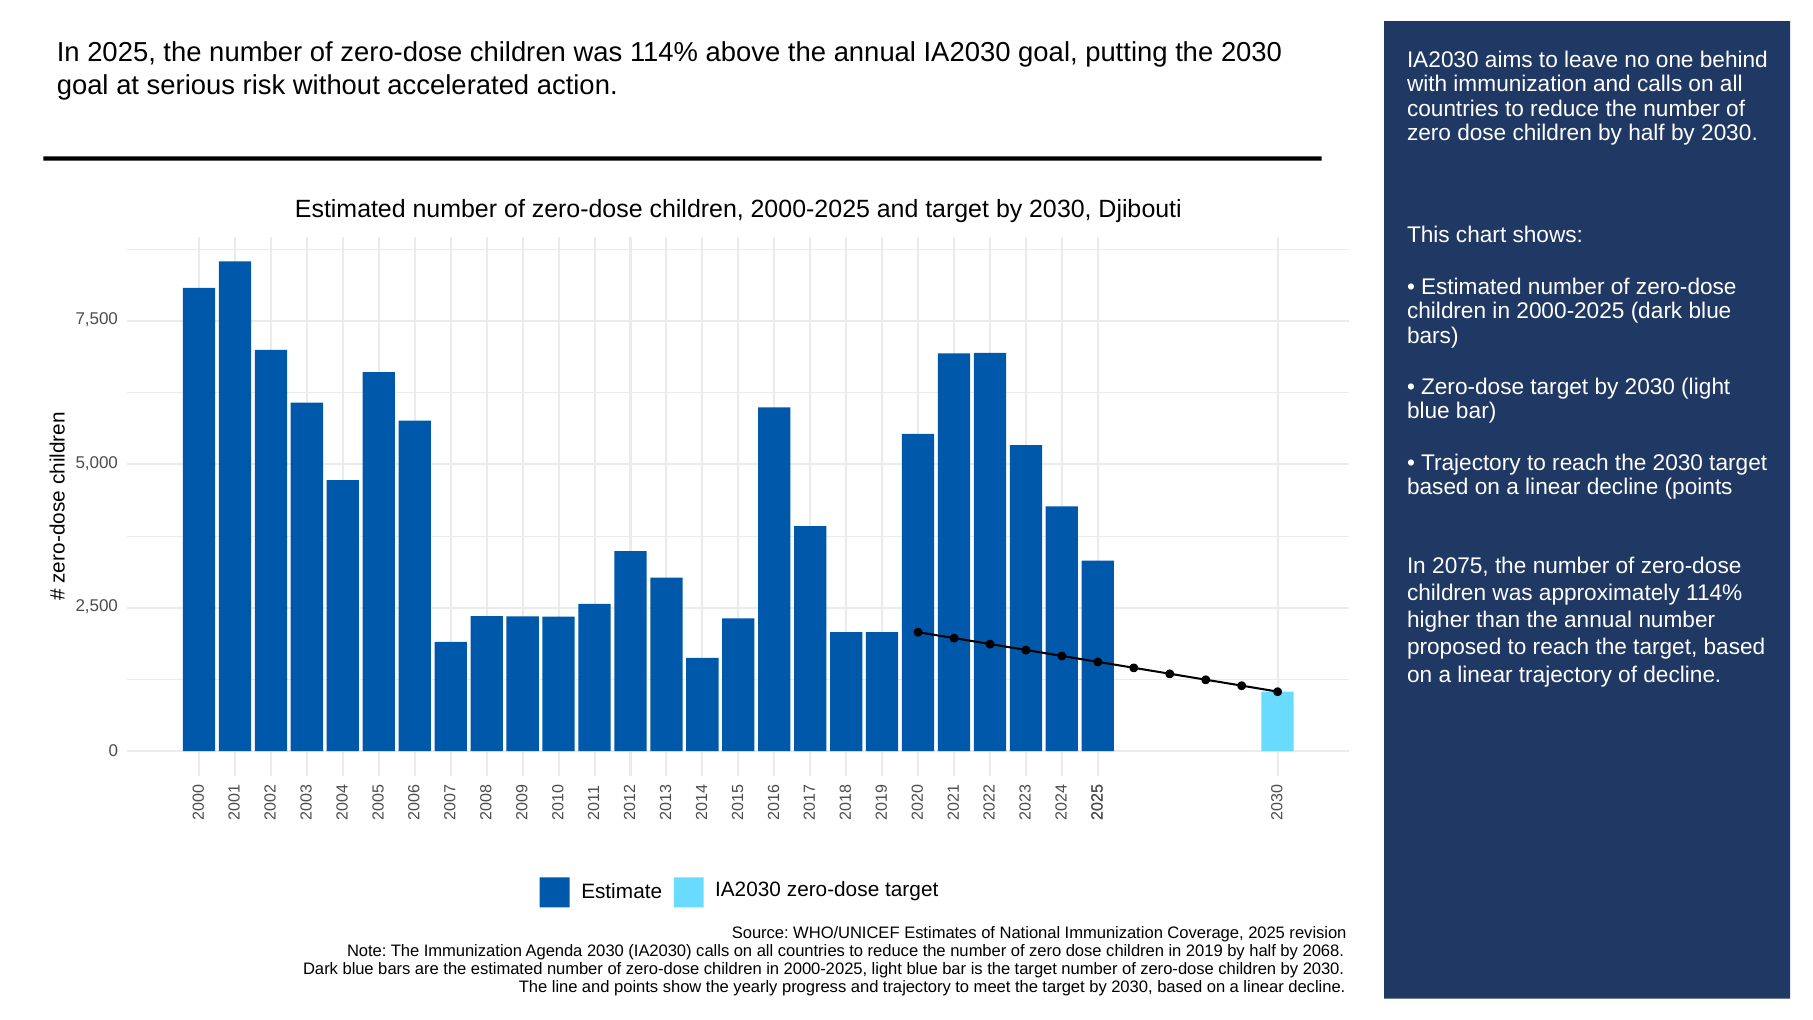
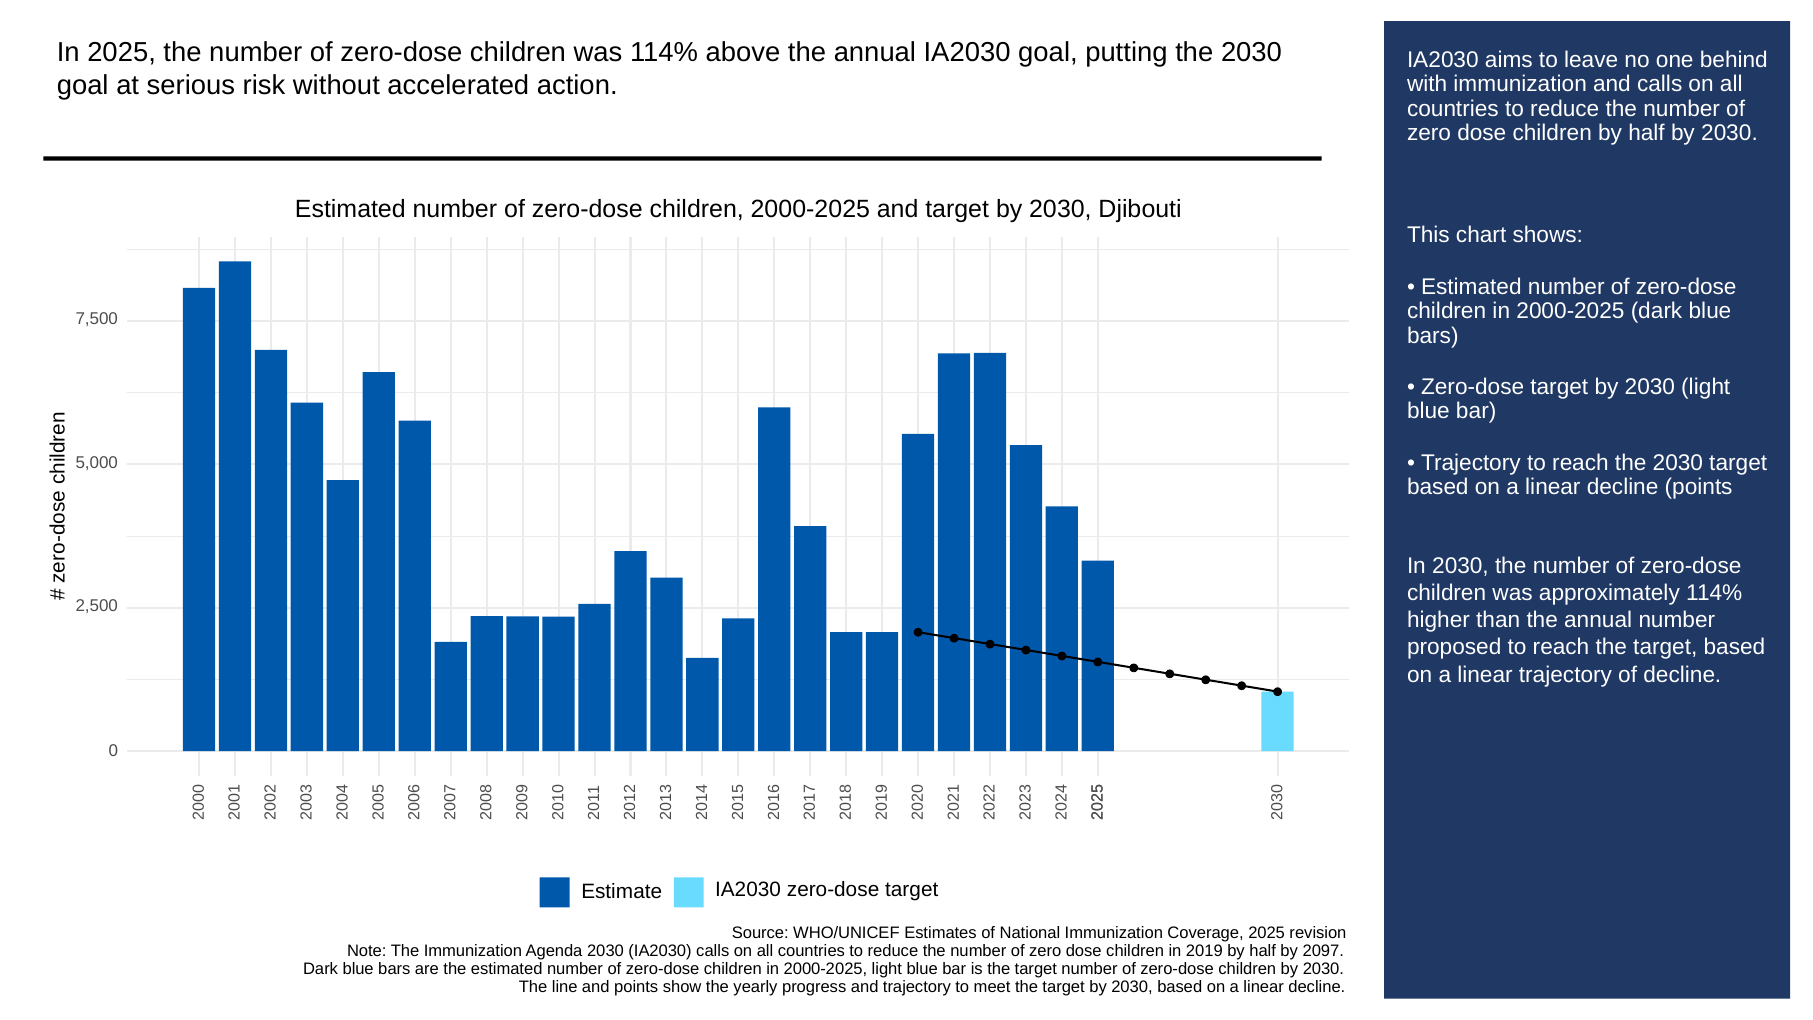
In 2075: 2075 -> 2030
2068: 2068 -> 2097
